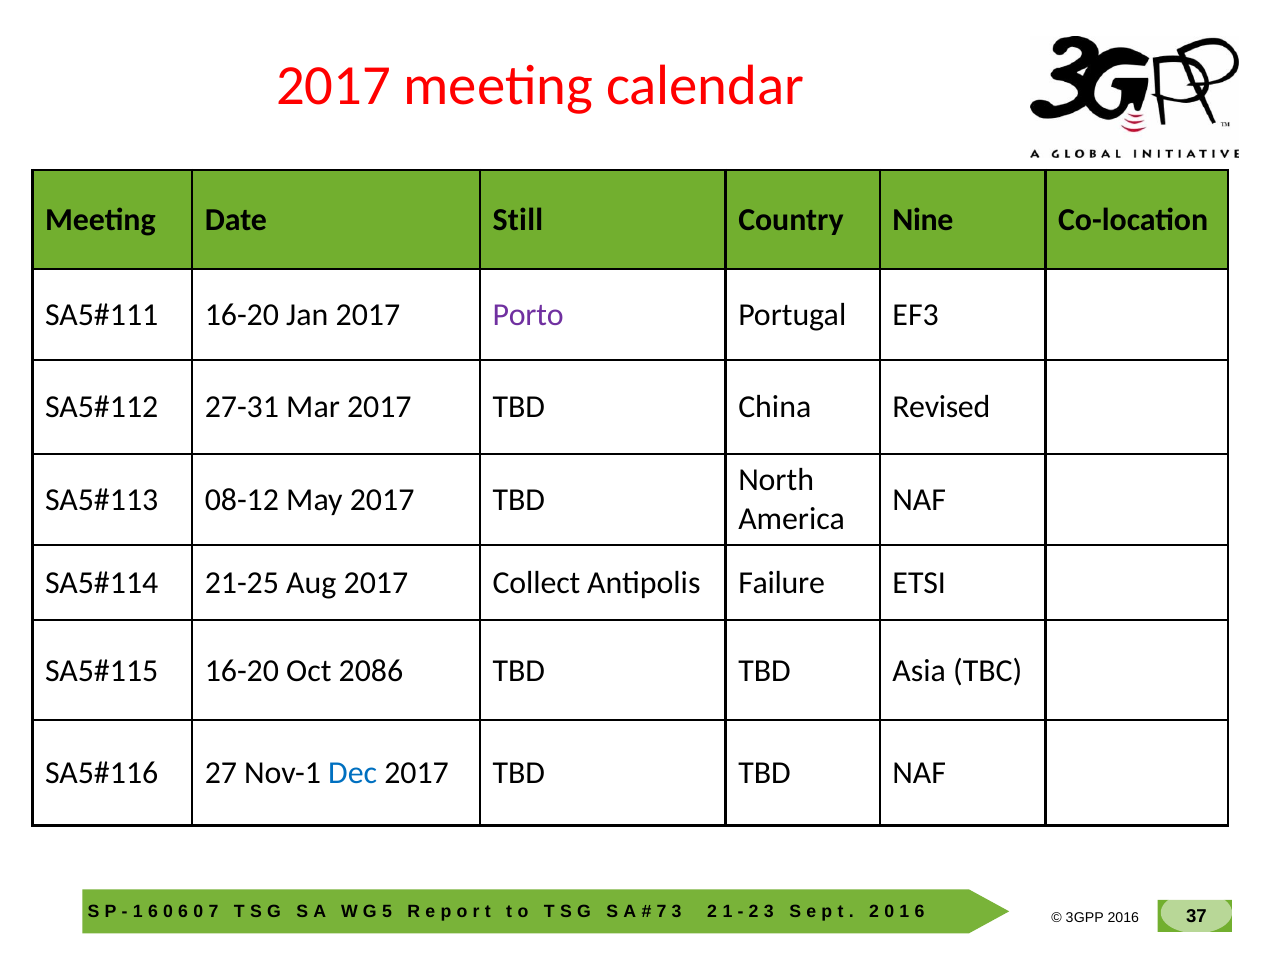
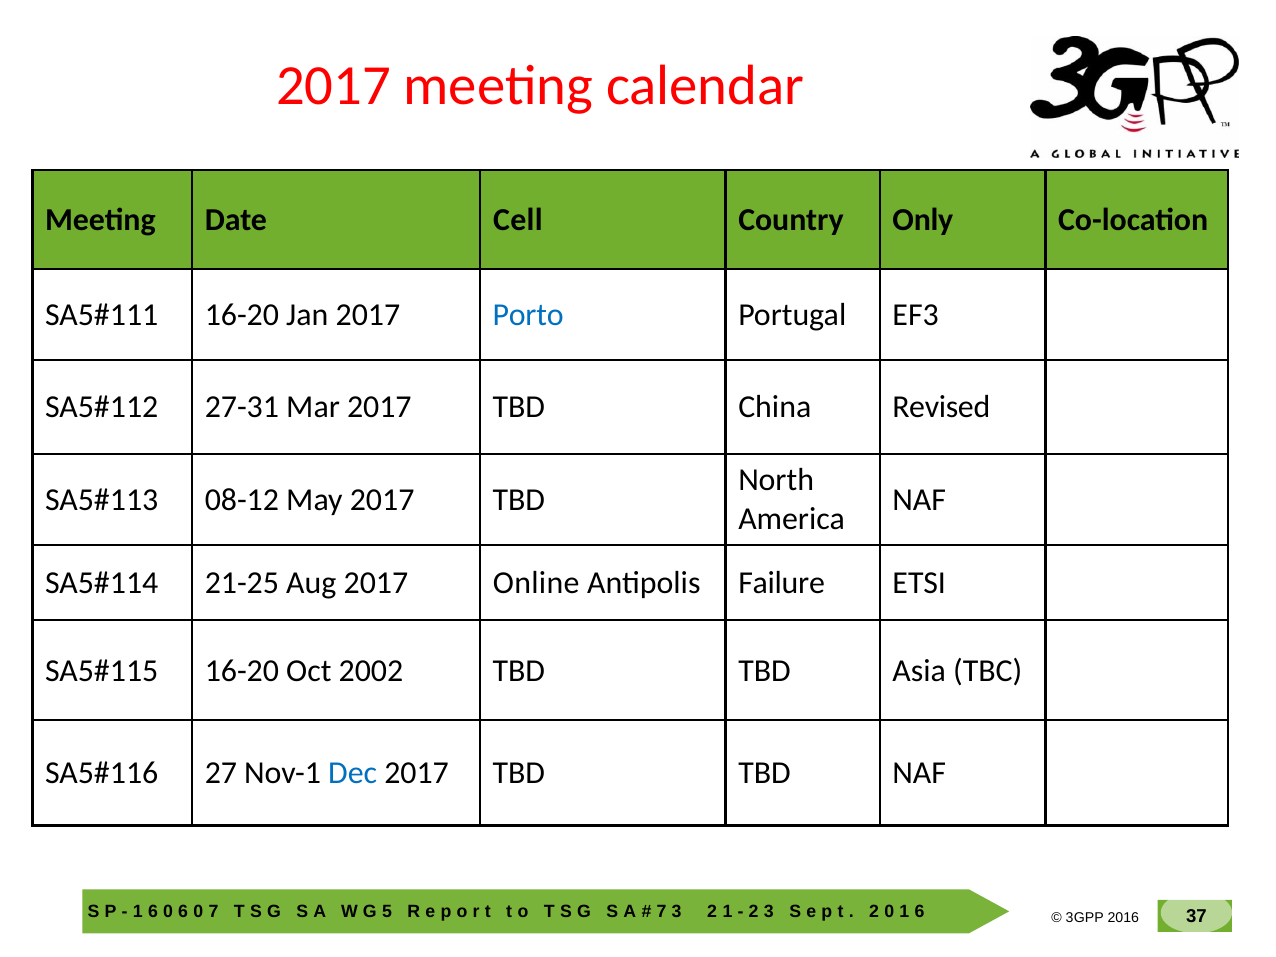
Still: Still -> Cell
Nine: Nine -> Only
Porto colour: purple -> blue
Collect: Collect -> Online
2086: 2086 -> 2002
